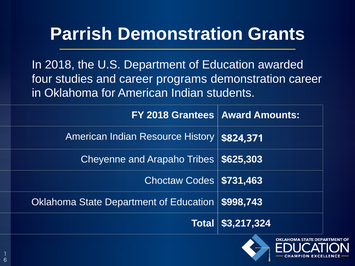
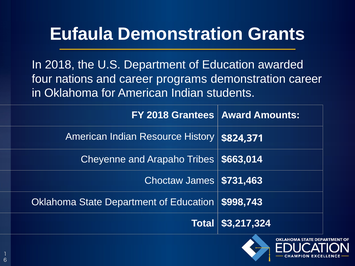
Parrish: Parrish -> Eufaula
studies: studies -> nations
$625,303: $625,303 -> $663,014
Codes: Codes -> James
